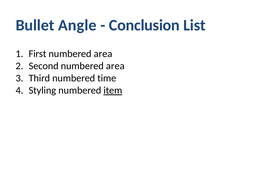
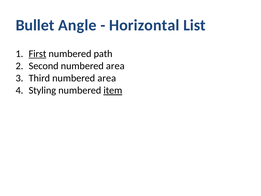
Conclusion: Conclusion -> Horizontal
First underline: none -> present
area at (103, 54): area -> path
Third numbered time: time -> area
